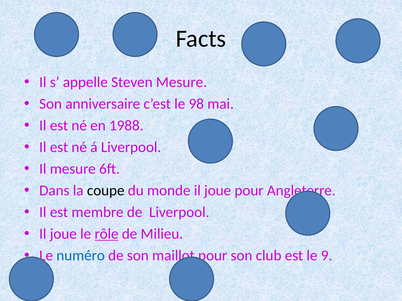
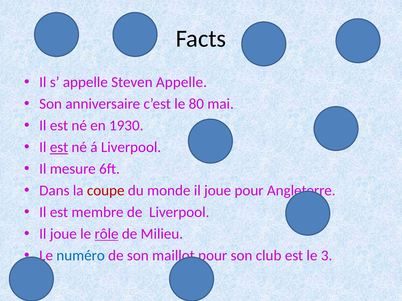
Steven Mesure: Mesure -> Appelle
98: 98 -> 80
1988: 1988 -> 1930
est at (59, 148) underline: none -> present
coupe colour: black -> red
9: 9 -> 3
